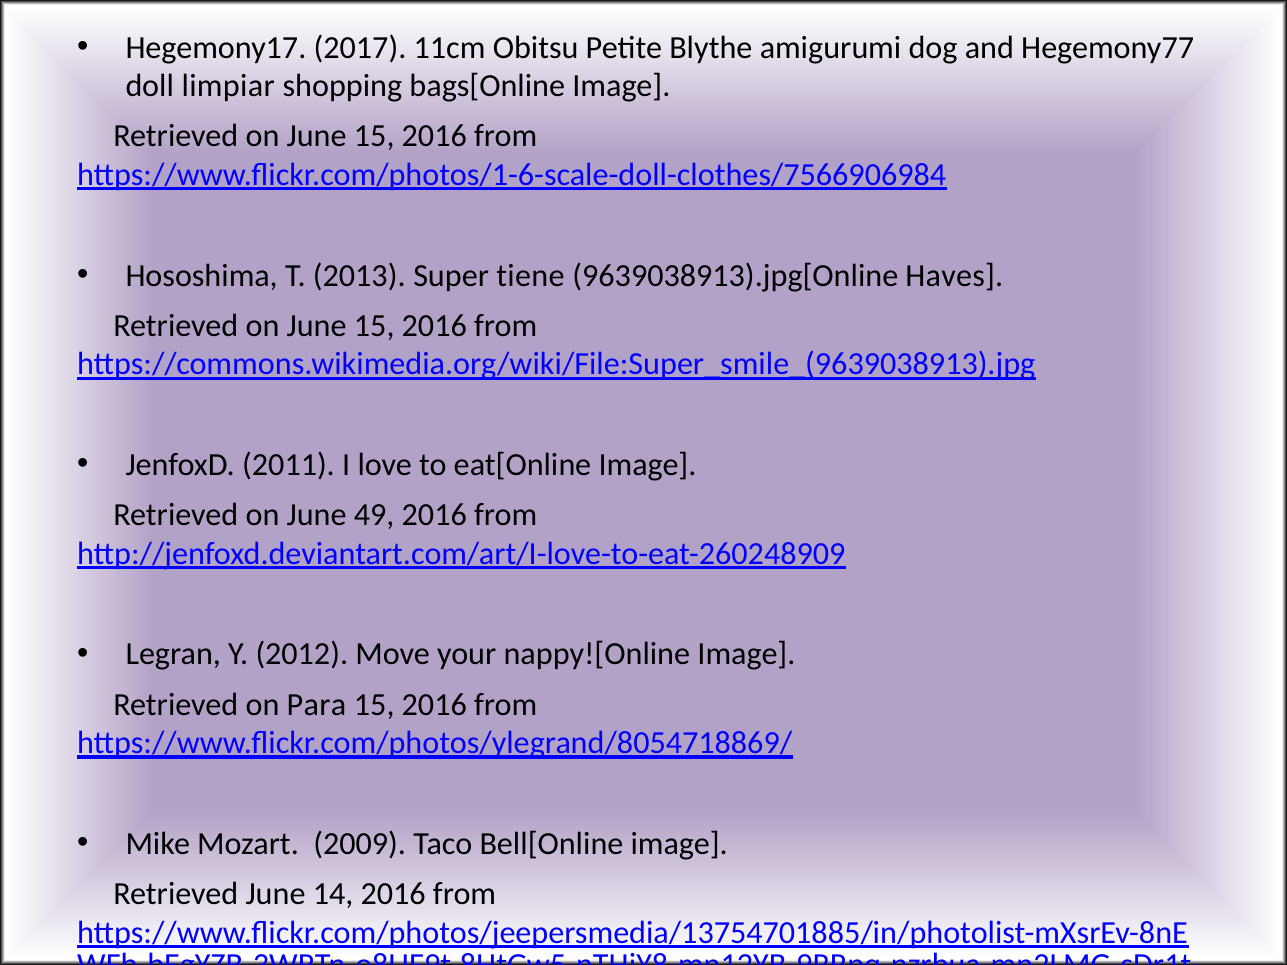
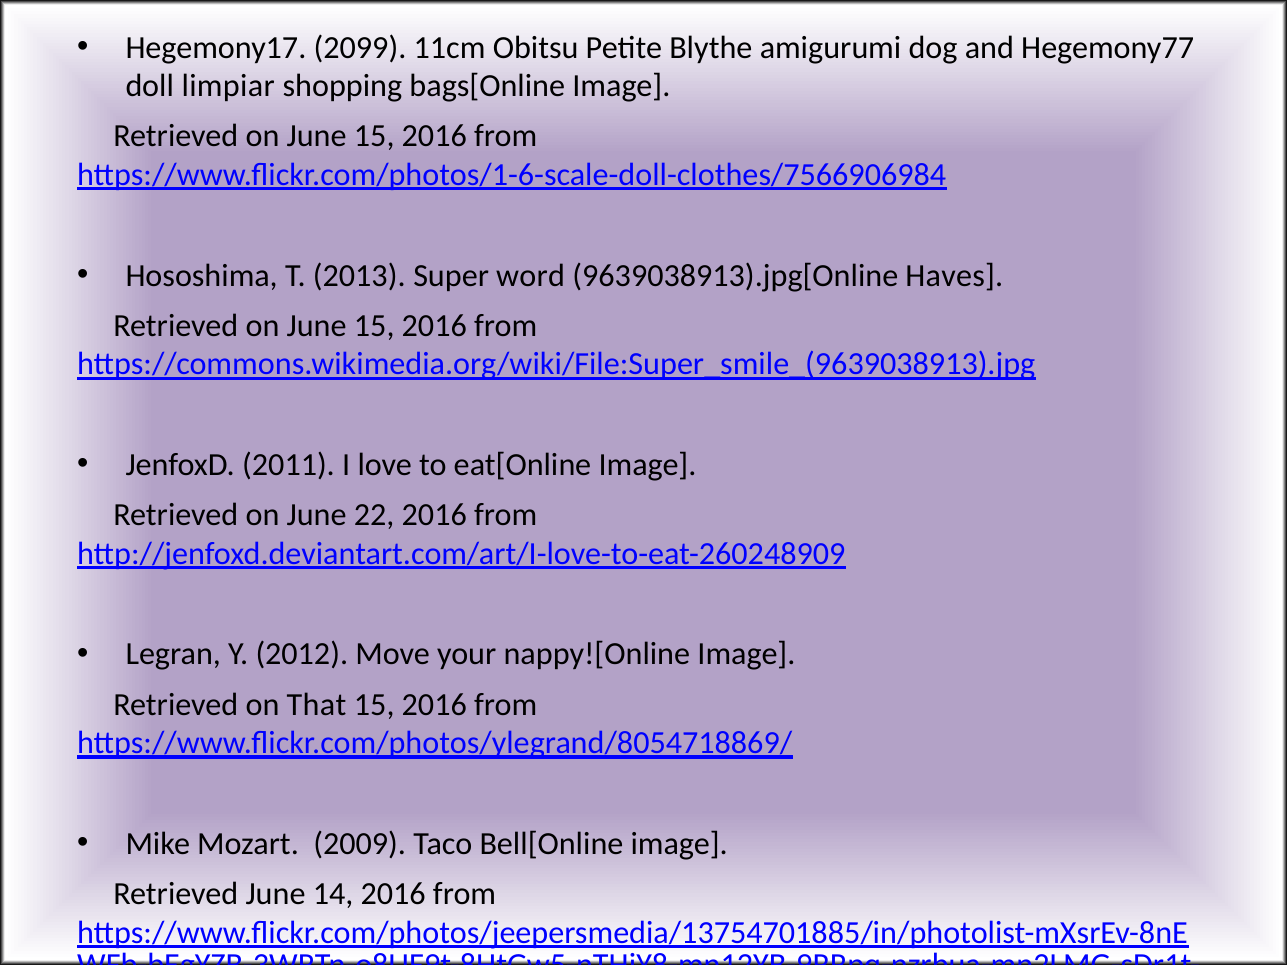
2017: 2017 -> 2099
tiene: tiene -> word
49: 49 -> 22
Para: Para -> That
